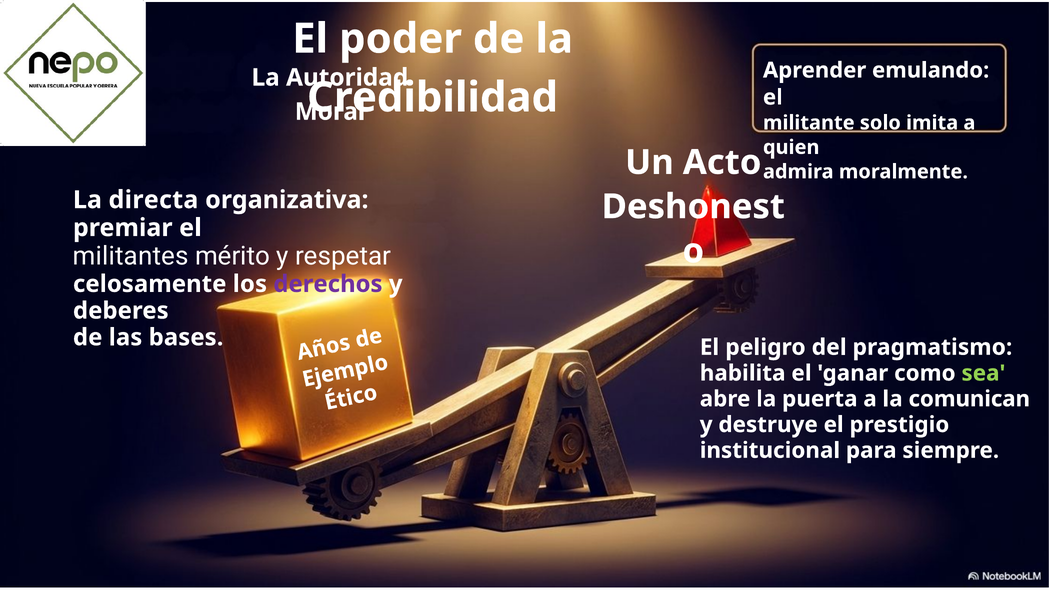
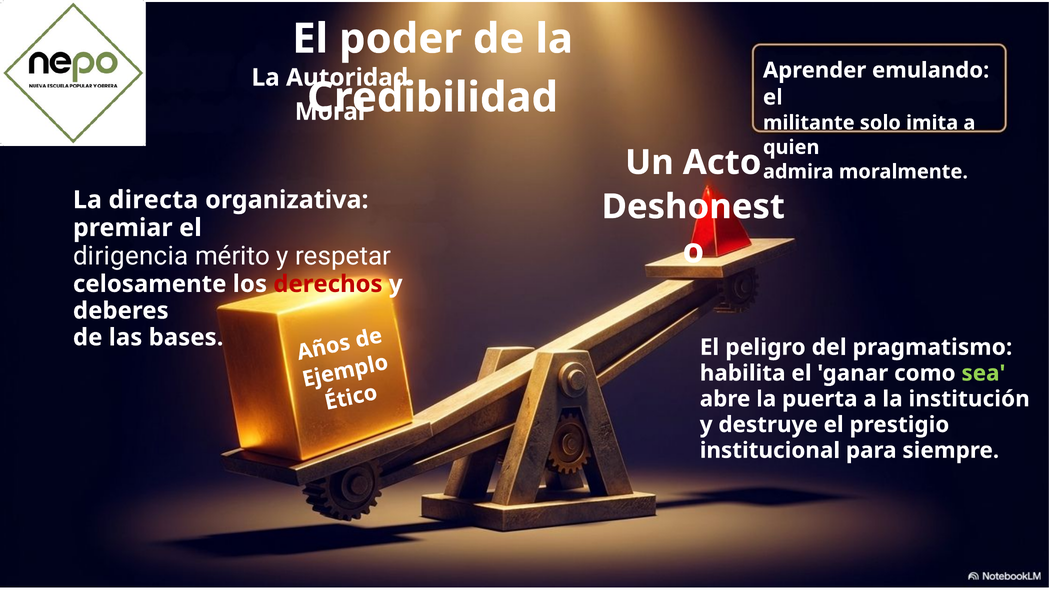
militantes: militantes -> dirigencia
derechos colour: purple -> red
comunican: comunican -> institución
